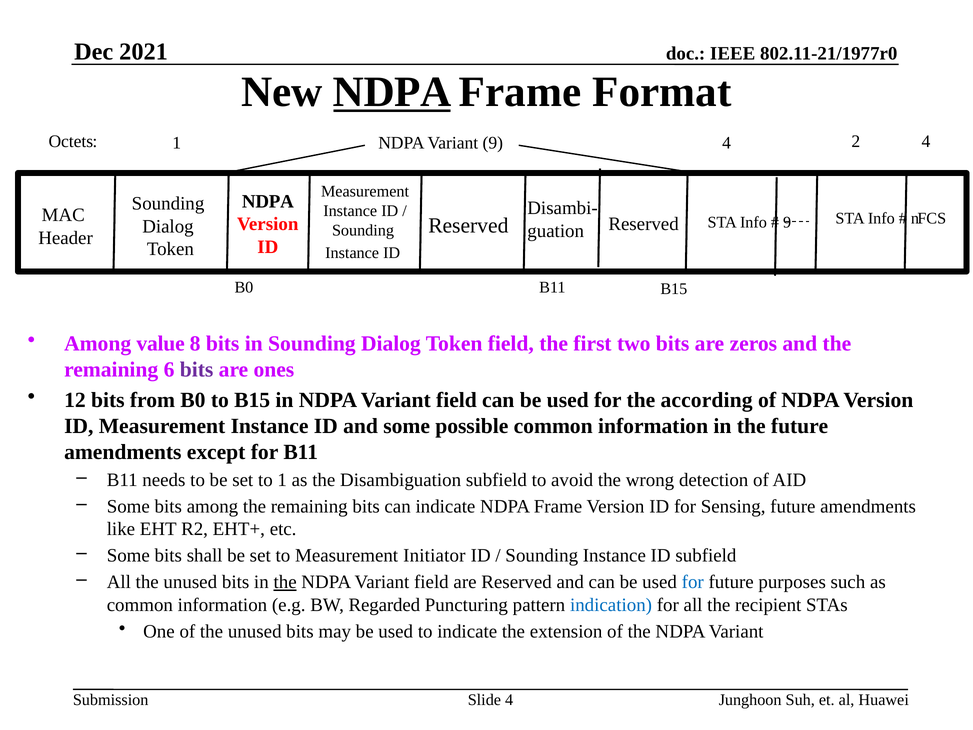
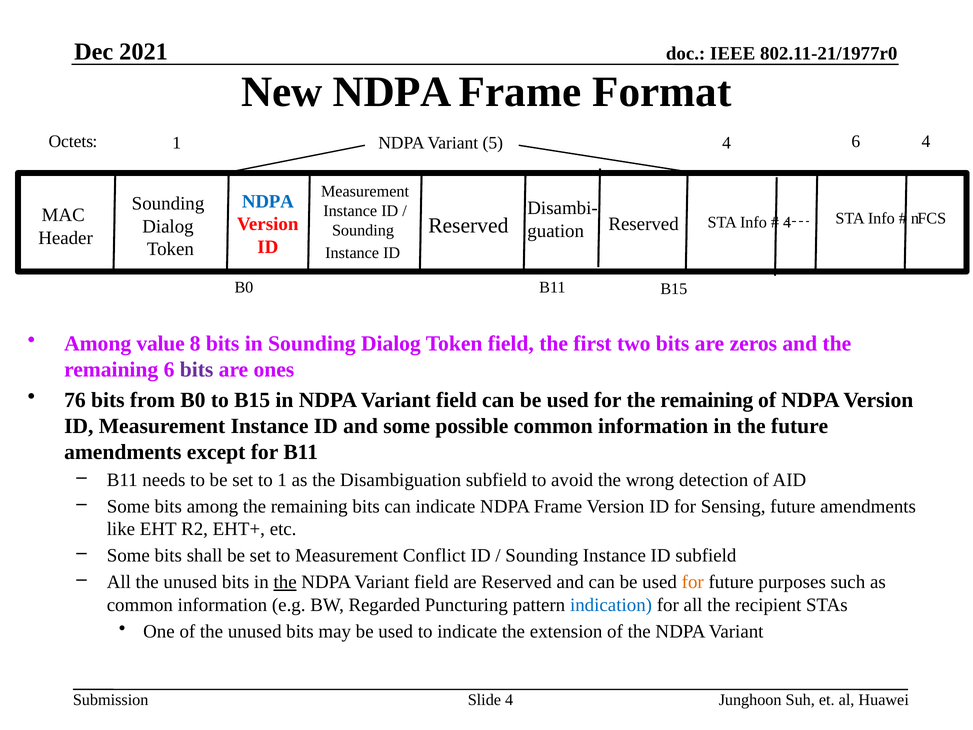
NDPA at (392, 92) underline: present -> none
Variant 9: 9 -> 5
4 2: 2 -> 6
NDPA at (268, 201) colour: black -> blue
9 at (787, 222): 9 -> 4
12: 12 -> 76
for the according: according -> remaining
Initiator: Initiator -> Conflict
for at (693, 582) colour: blue -> orange
